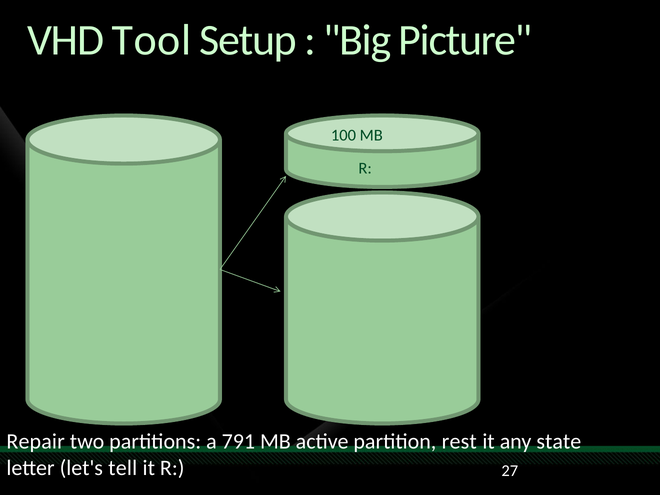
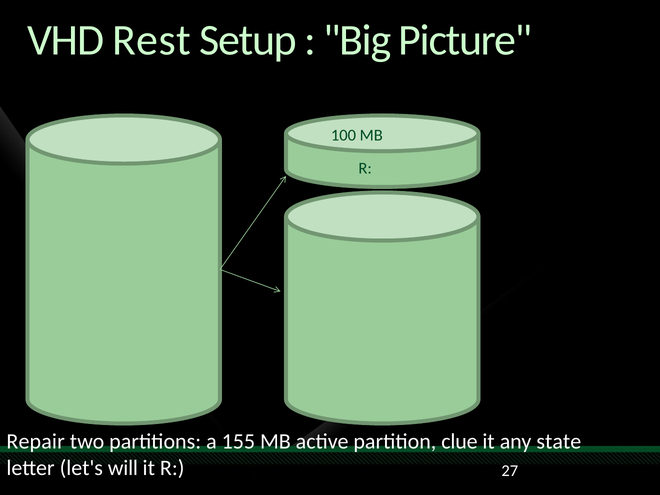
Tool: Tool -> Rest
791: 791 -> 155
rest: rest -> clue
tell: tell -> will
